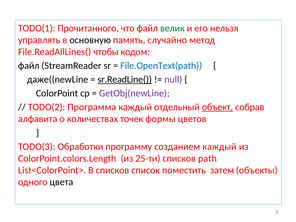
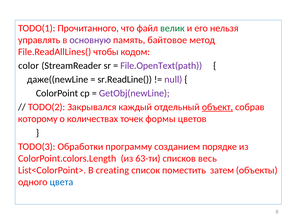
основную colour: black -> purple
случайно: случайно -> байтовое
файл at (29, 66): файл -> color
File.OpenText(path colour: blue -> purple
sr.ReadLine( underline: present -> none
Программа: Программа -> Закрывался
алфавита: алфавита -> которому
созданием каждый: каждый -> порядке
25-ти: 25-ти -> 63-ти
path: path -> весь
В списков: списков -> creating
цвета colour: black -> blue
